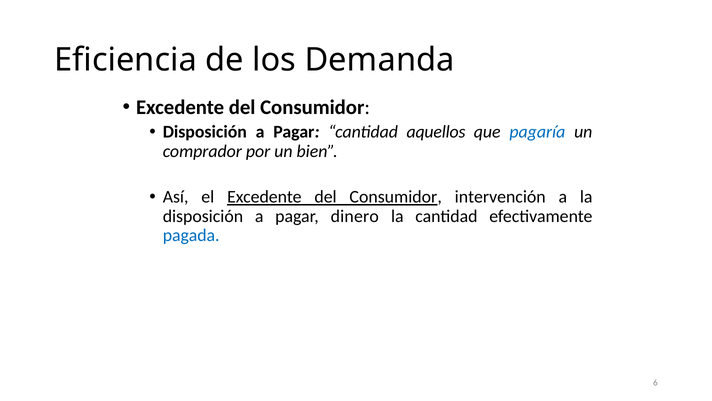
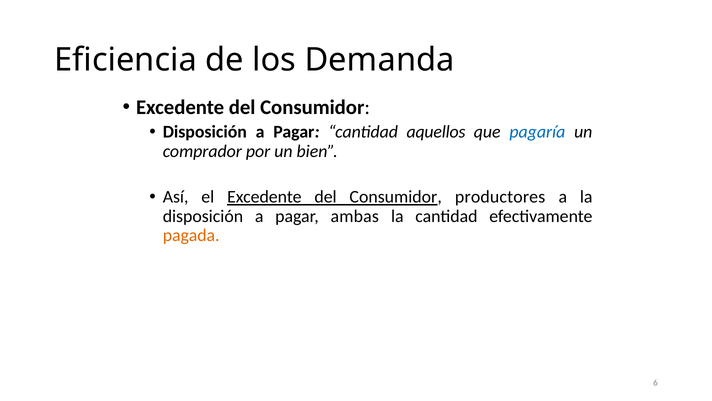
intervención: intervención -> productores
dinero: dinero -> ambas
pagada colour: blue -> orange
